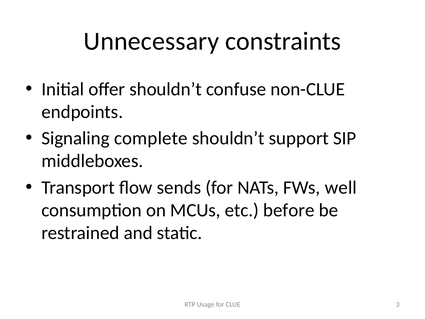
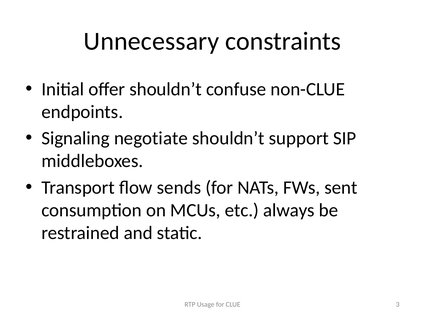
complete: complete -> negotiate
well: well -> sent
before: before -> always
